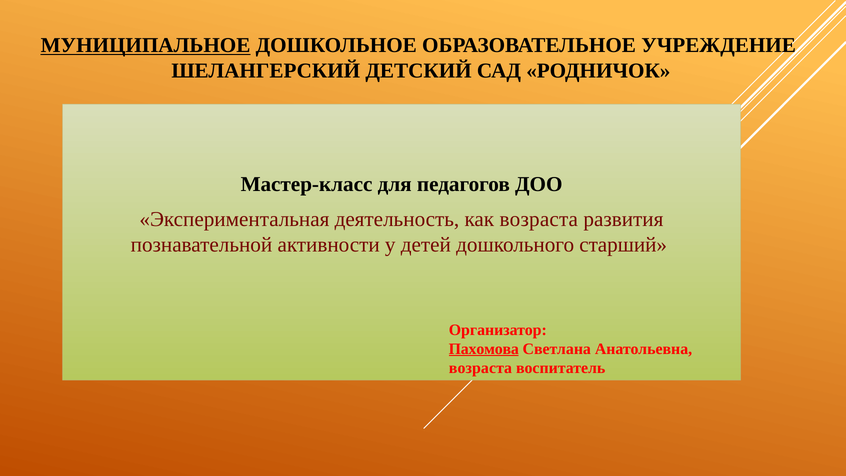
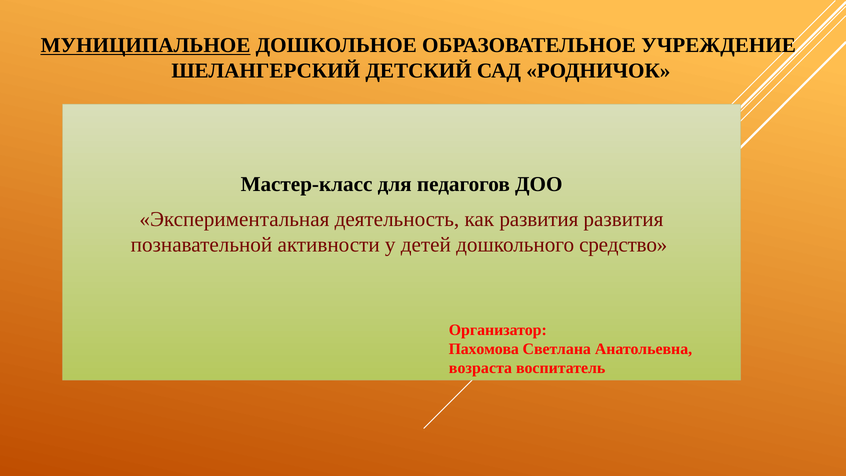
как возраста: возраста -> развития
старший: старший -> средство
Пахомова underline: present -> none
